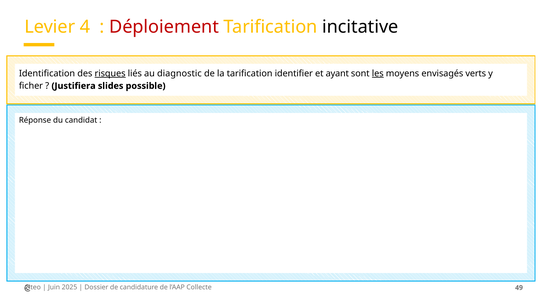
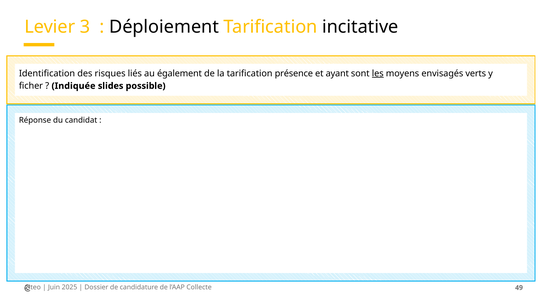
4: 4 -> 3
Déploiement colour: red -> black
risques underline: present -> none
diagnostic: diagnostic -> également
identifier: identifier -> présence
Justifiera: Justifiera -> Indiquée
